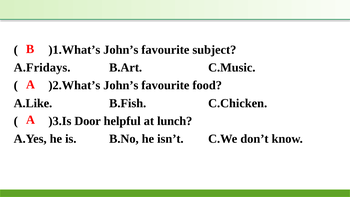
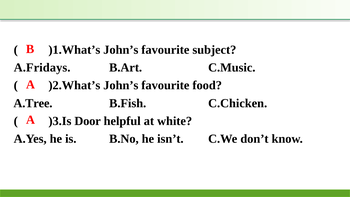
A.Like: A.Like -> A.Tree
lunch: lunch -> white
